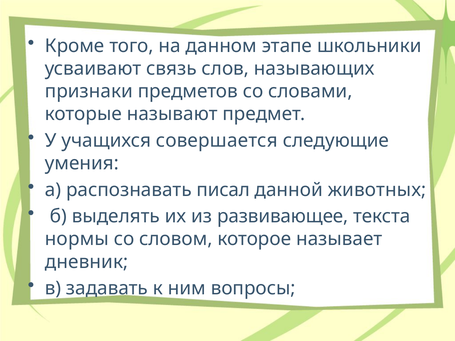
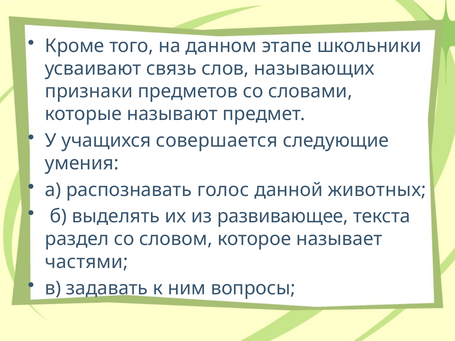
писал: писал -> голос
нормы: нормы -> раздел
дневник: дневник -> частями
